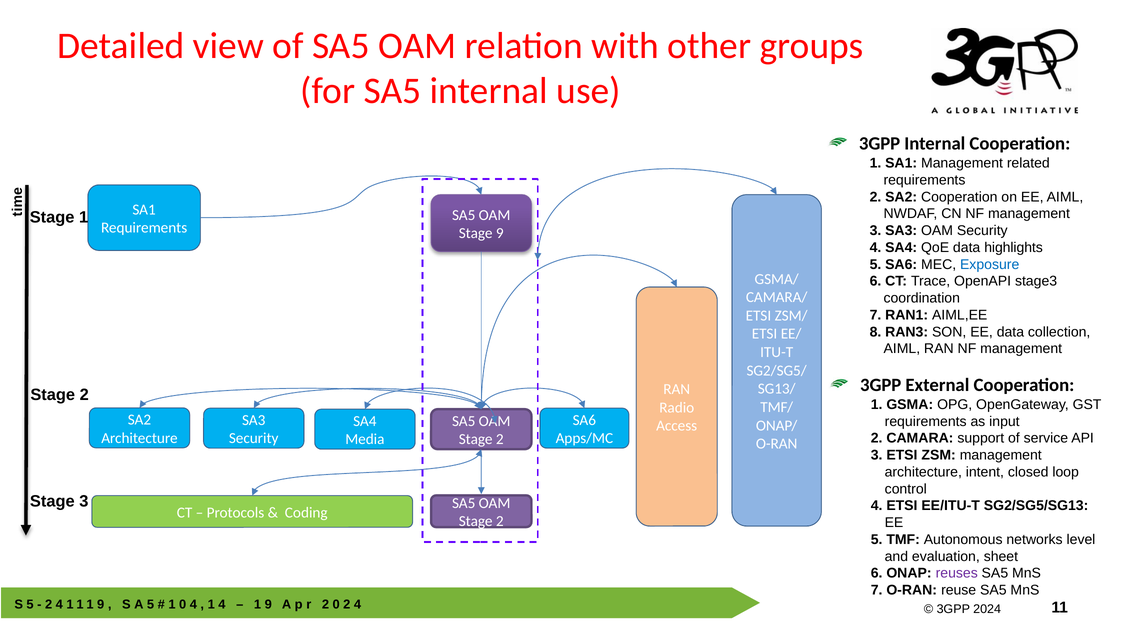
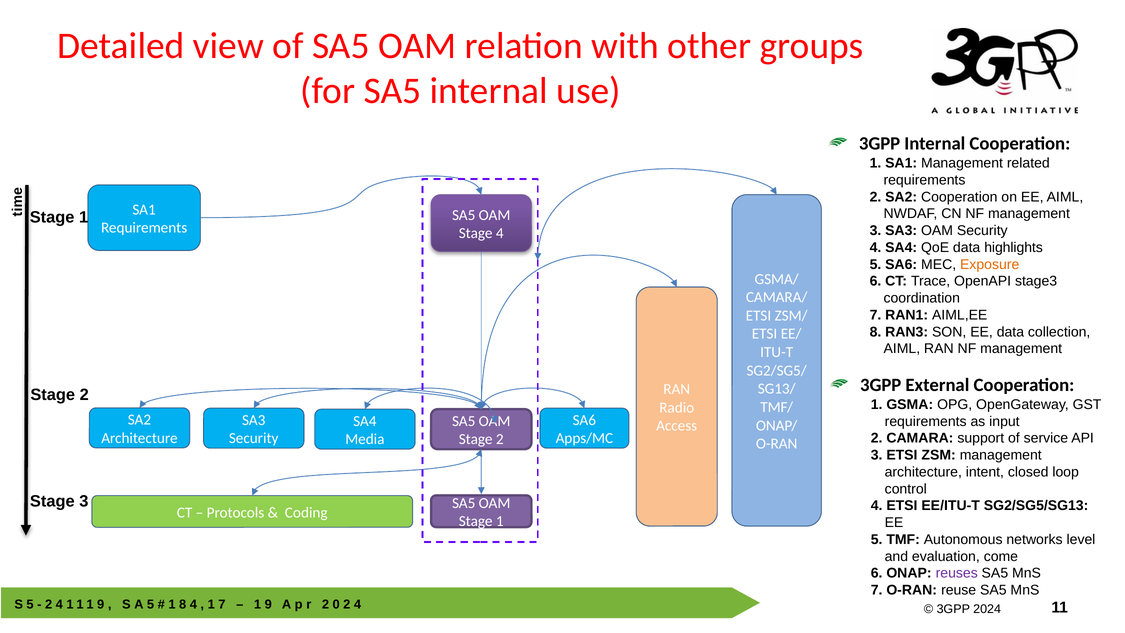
Stage 9: 9 -> 4
Exposure colour: blue -> orange
2 at (500, 521): 2 -> 1
sheet: sheet -> come
1 0: 0 -> 8
1 4: 4 -> 7
